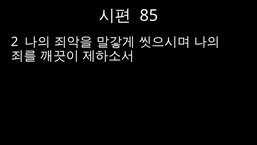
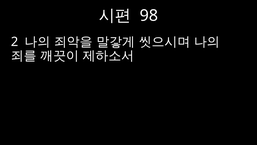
85: 85 -> 98
